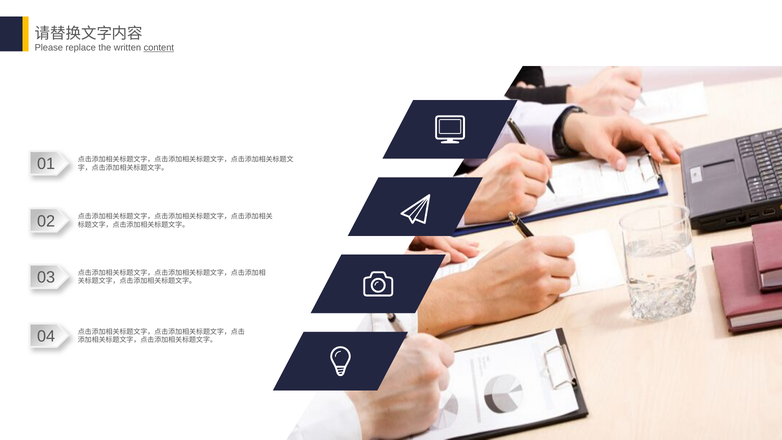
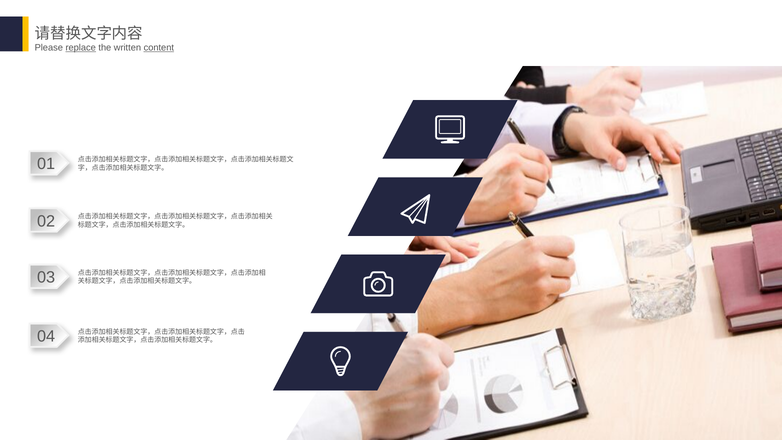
replace underline: none -> present
